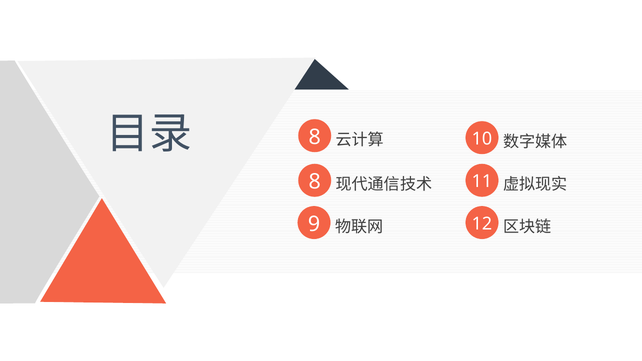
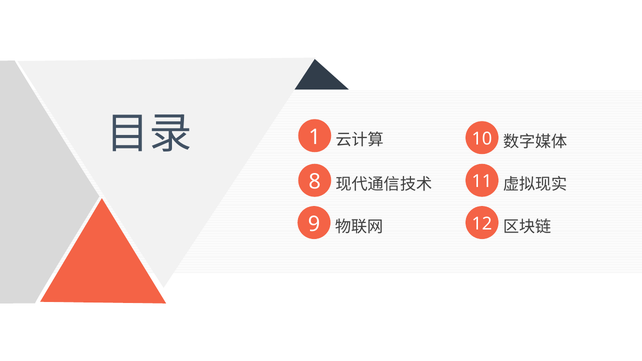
8 at (315, 137): 8 -> 1
